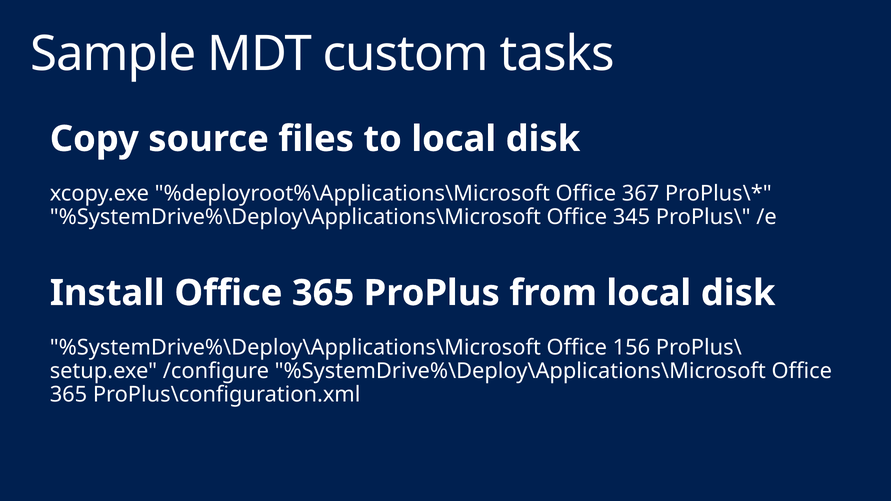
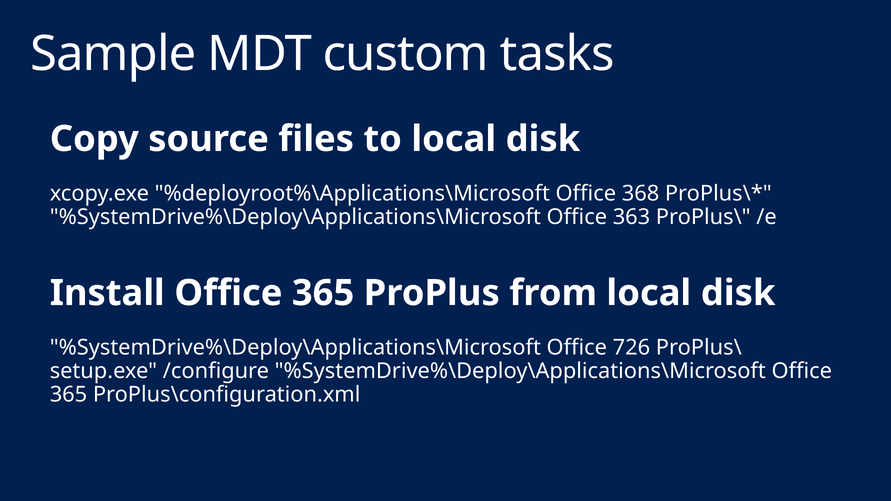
367: 367 -> 368
345: 345 -> 363
156: 156 -> 726
